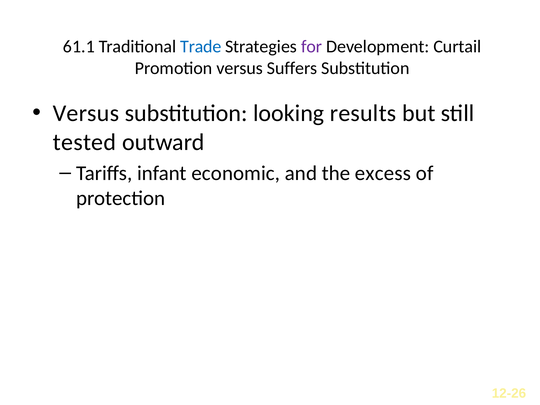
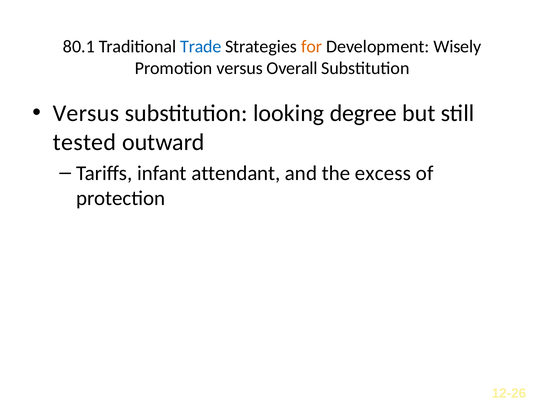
61.1: 61.1 -> 80.1
for colour: purple -> orange
Curtail: Curtail -> Wisely
Suffers: Suffers -> Overall
results: results -> degree
economic: economic -> attendant
